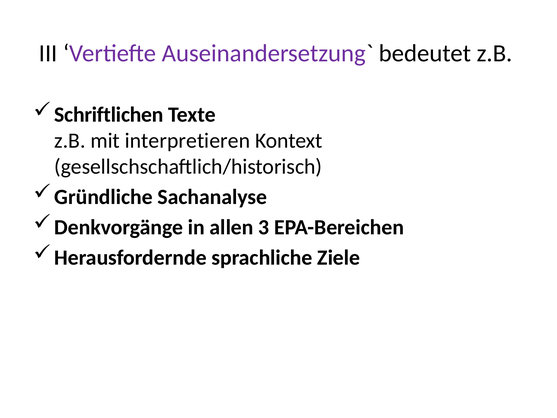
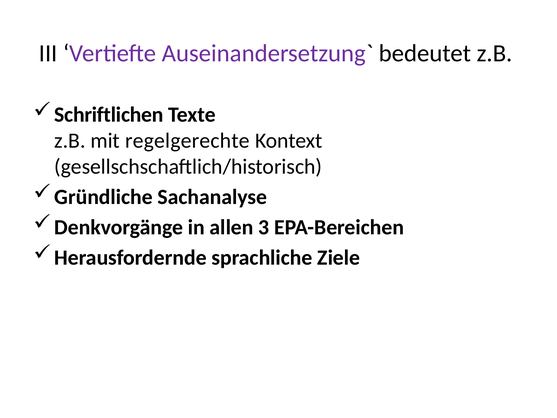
interpretieren: interpretieren -> regelgerechte
